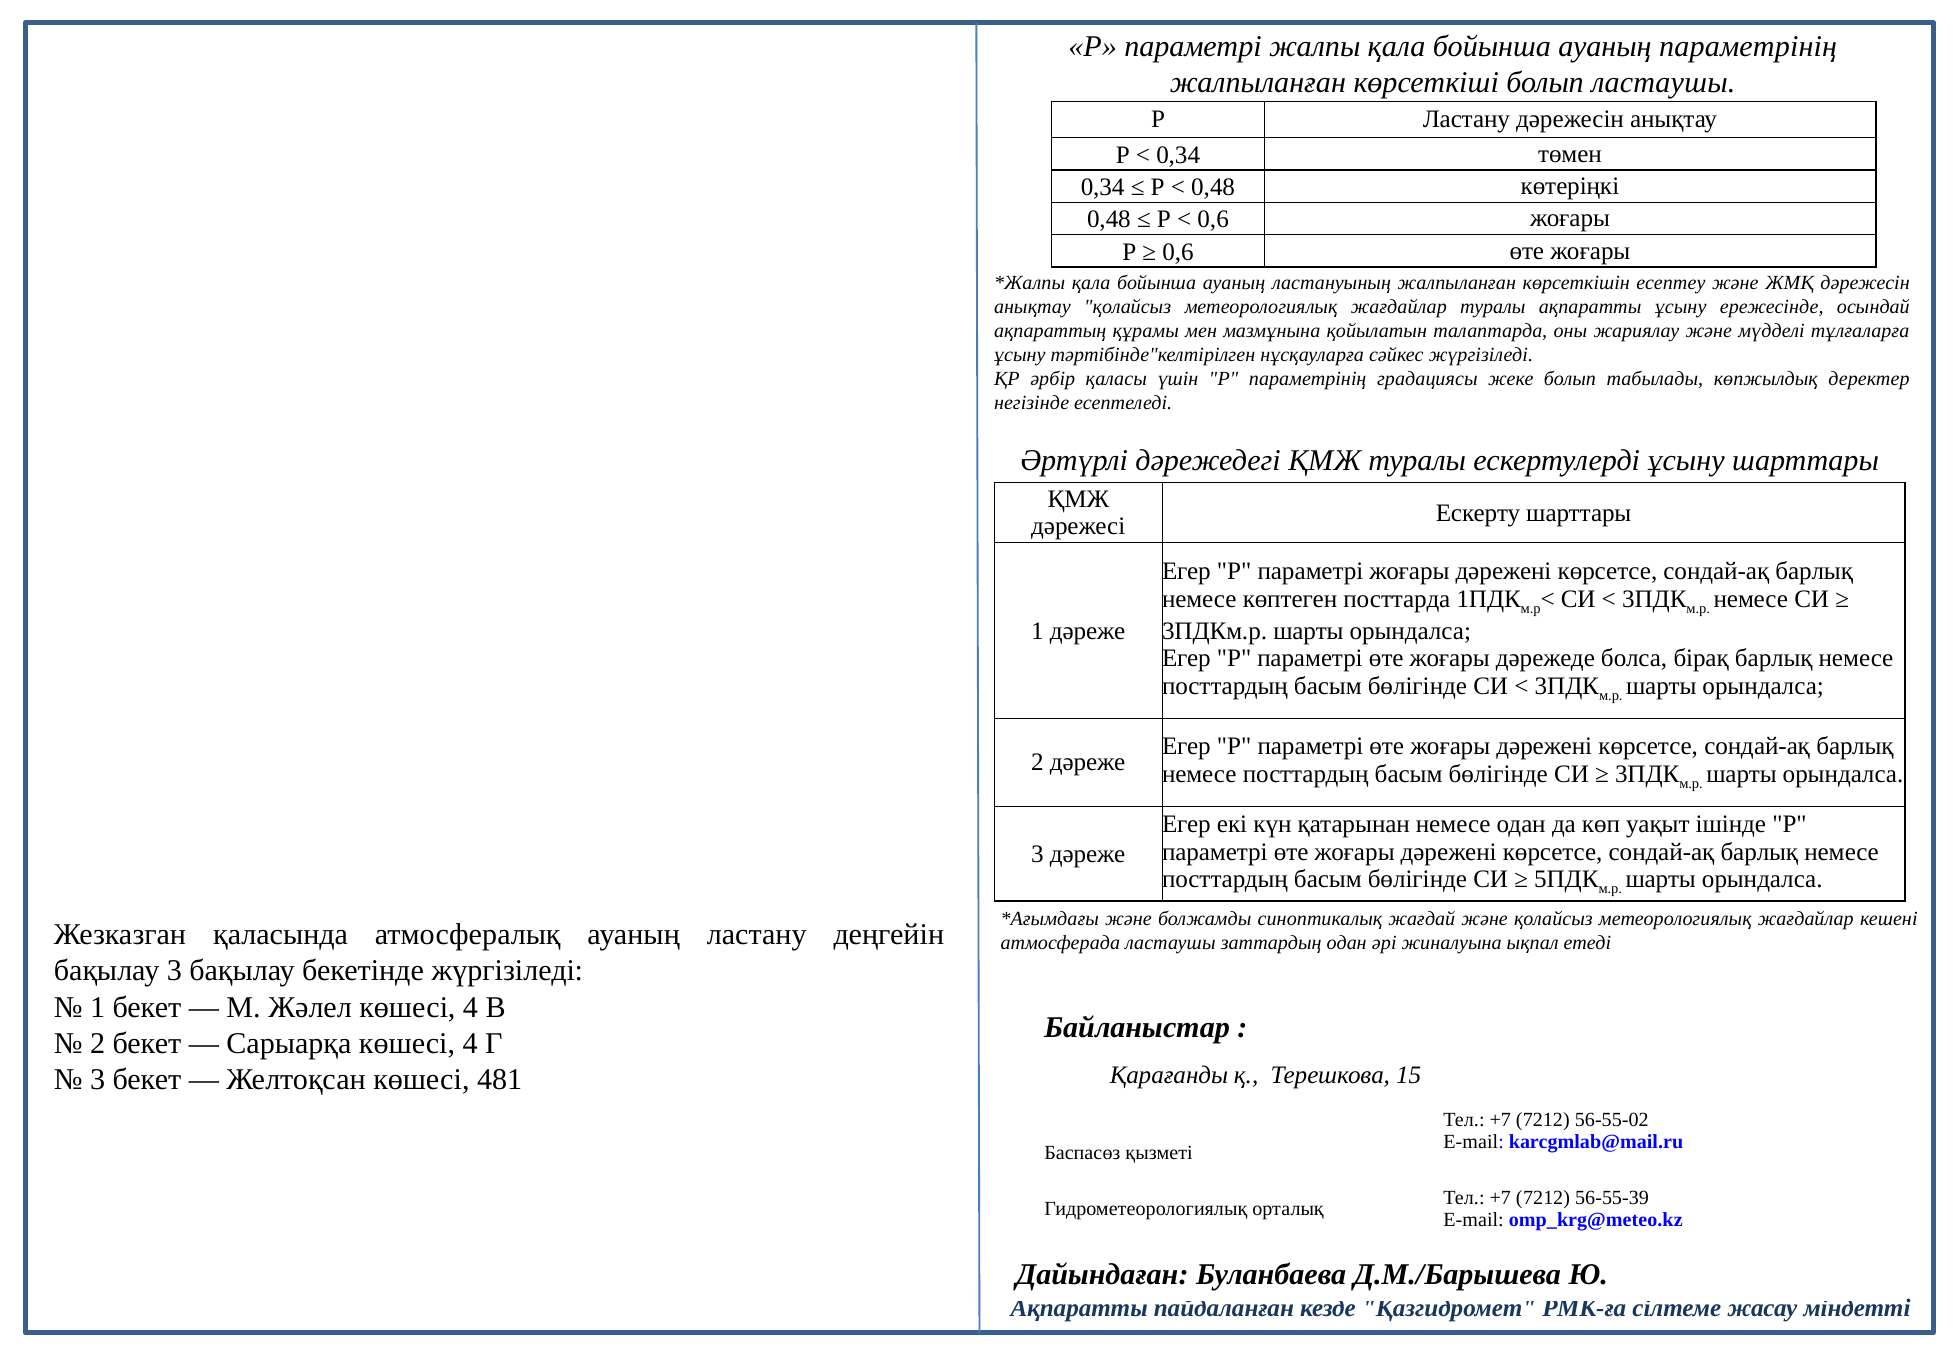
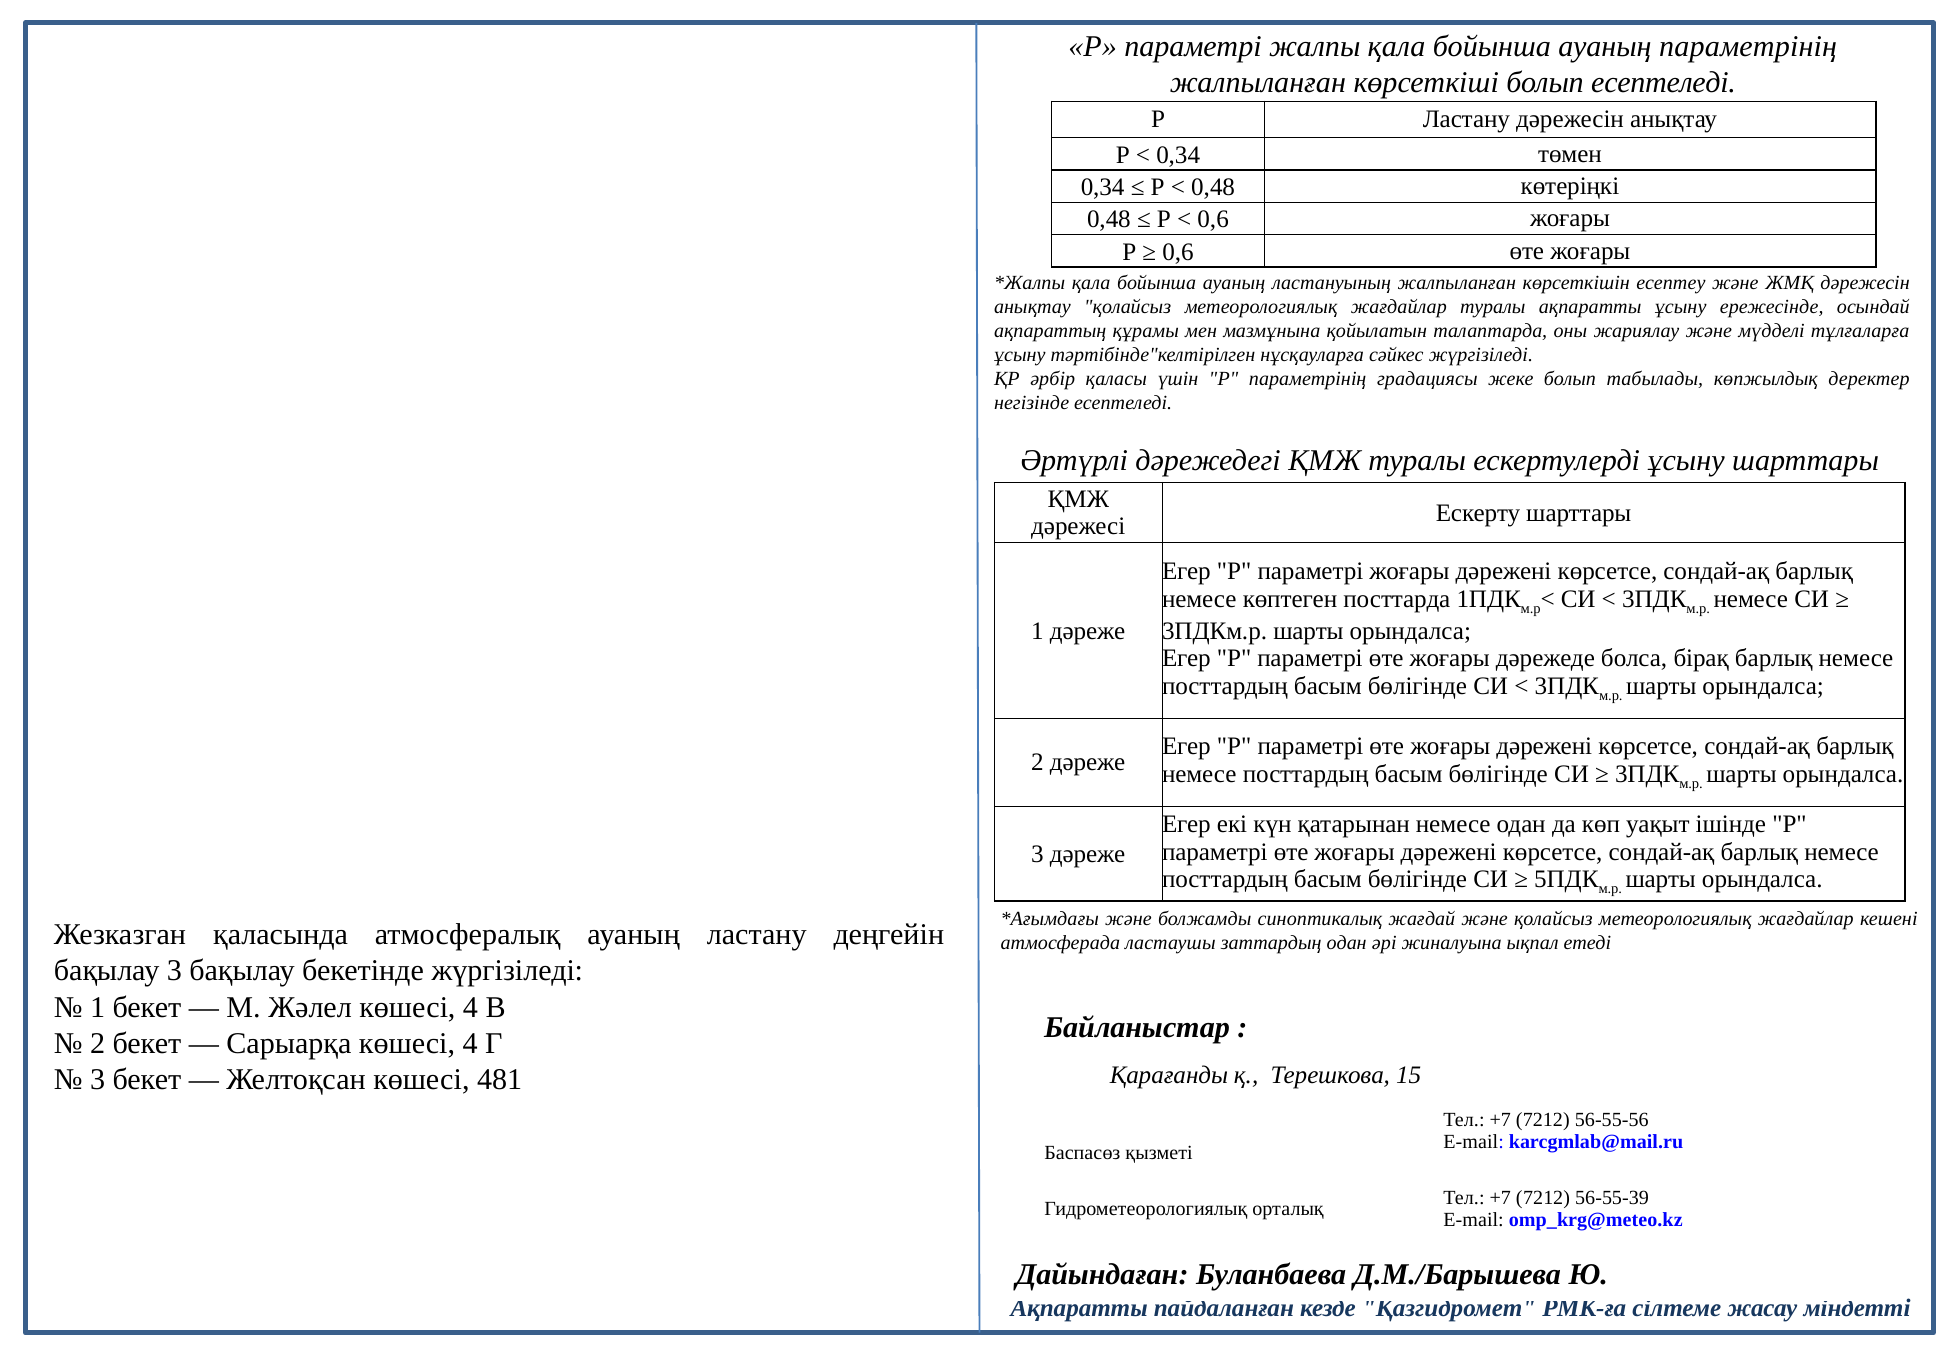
болып ластаушы: ластаушы -> есептеледі
56-55-02: 56-55-02 -> 56-55-56
